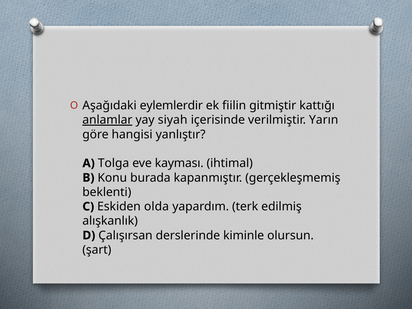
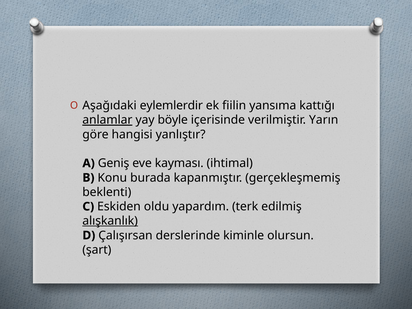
gitmiştir: gitmiştir -> yansıma
siyah: siyah -> böyle
Tolga: Tolga -> Geniş
olda: olda -> oldu
alışkanlık underline: none -> present
